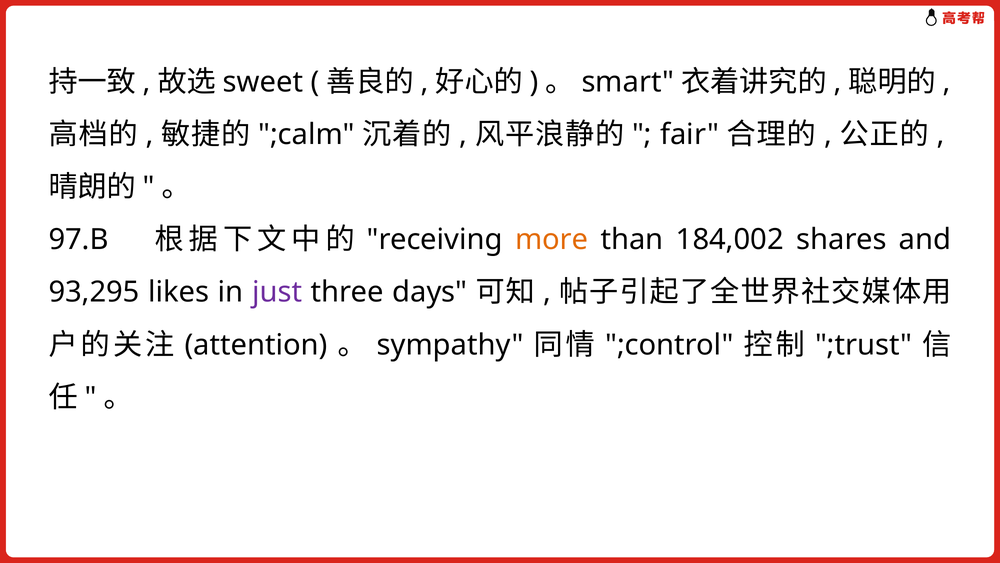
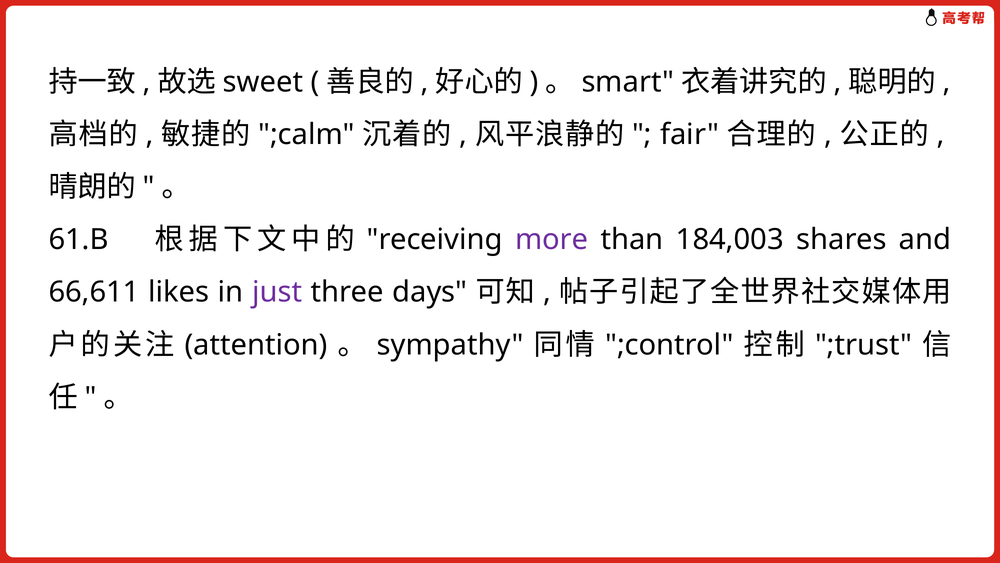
97.B: 97.B -> 61.B
more colour: orange -> purple
184,002: 184,002 -> 184,003
93,295: 93,295 -> 66,611
